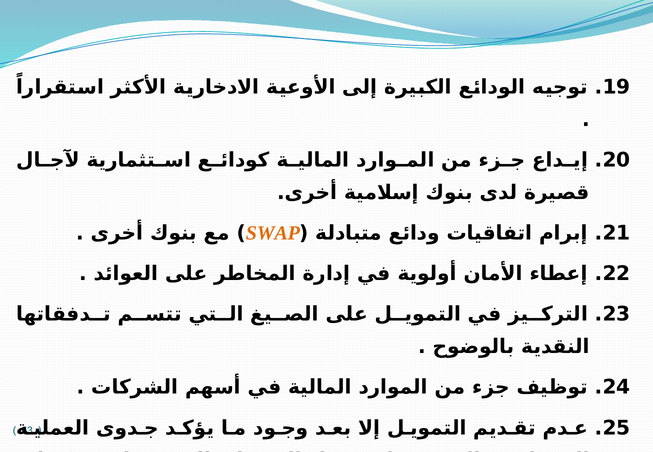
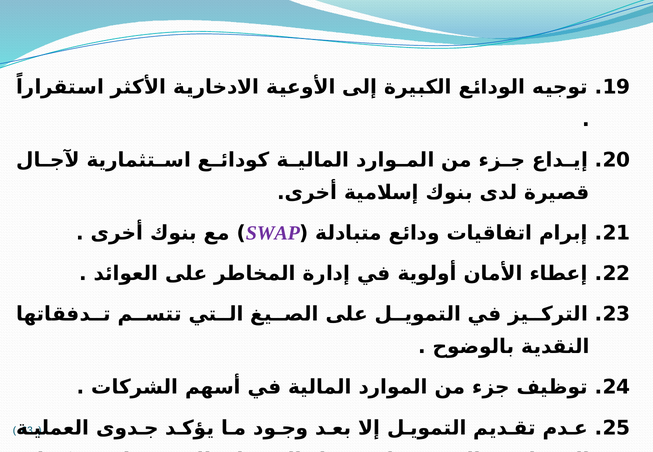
SWAP colour: orange -> purple
